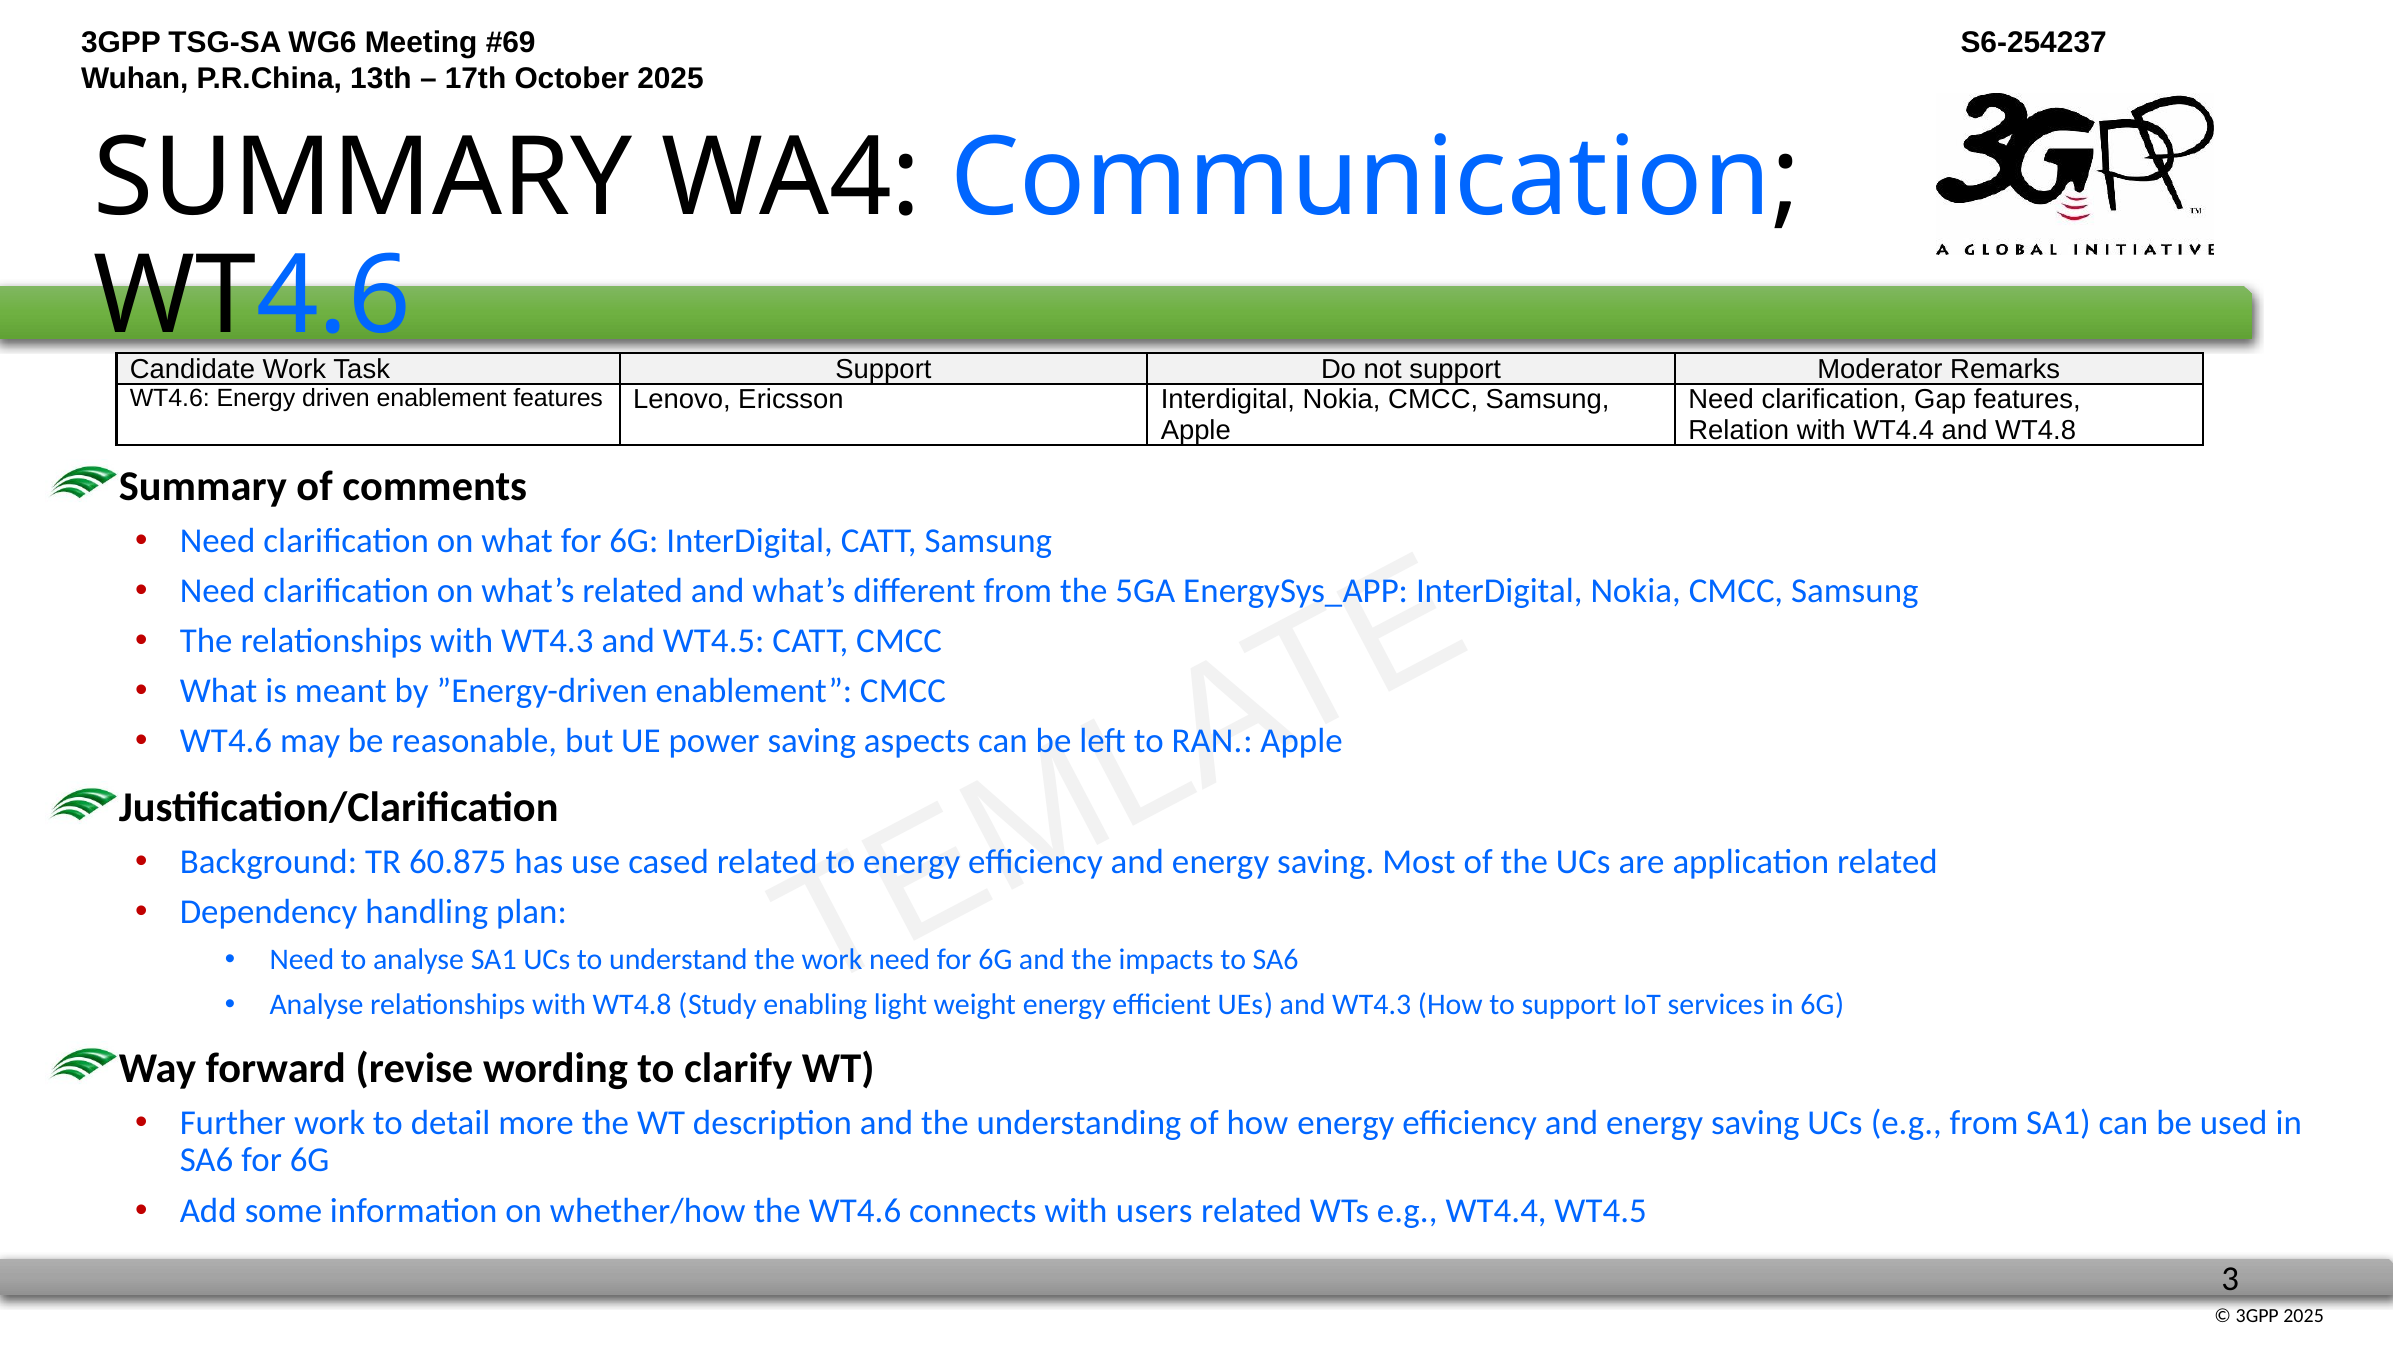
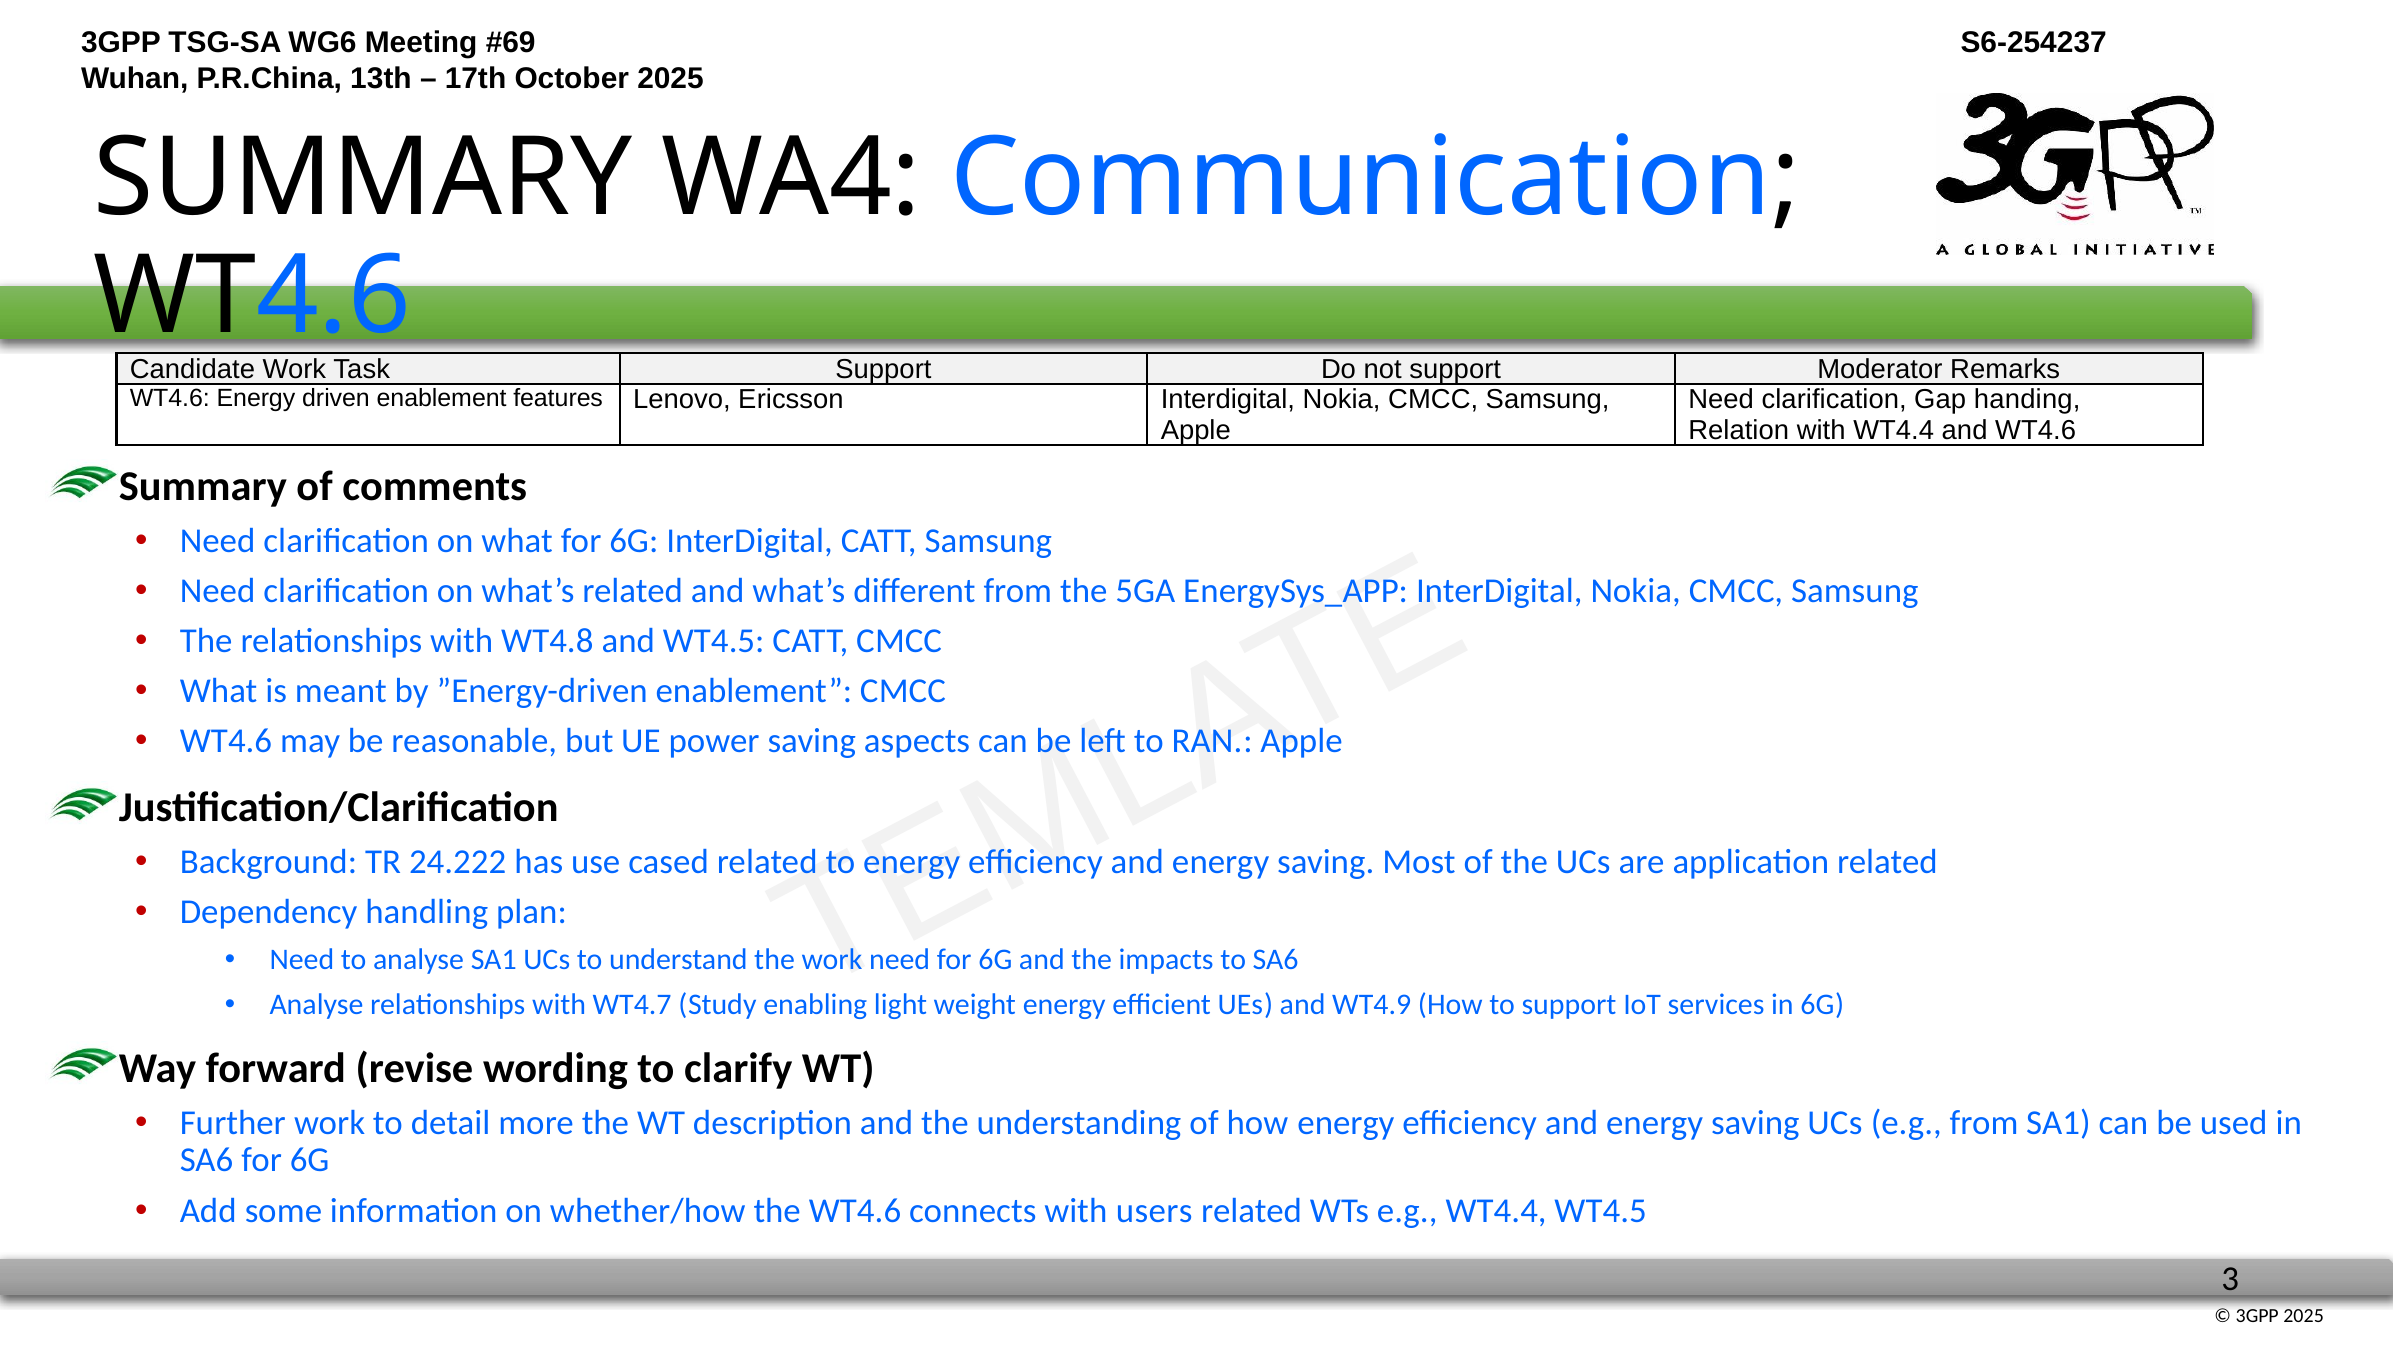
Gap features: features -> handing
and WT4.8: WT4.8 -> WT4.6
with WT4.3: WT4.3 -> WT4.8
60.875: 60.875 -> 24.222
with WT4.8: WT4.8 -> WT4.7
and WT4.3: WT4.3 -> WT4.9
